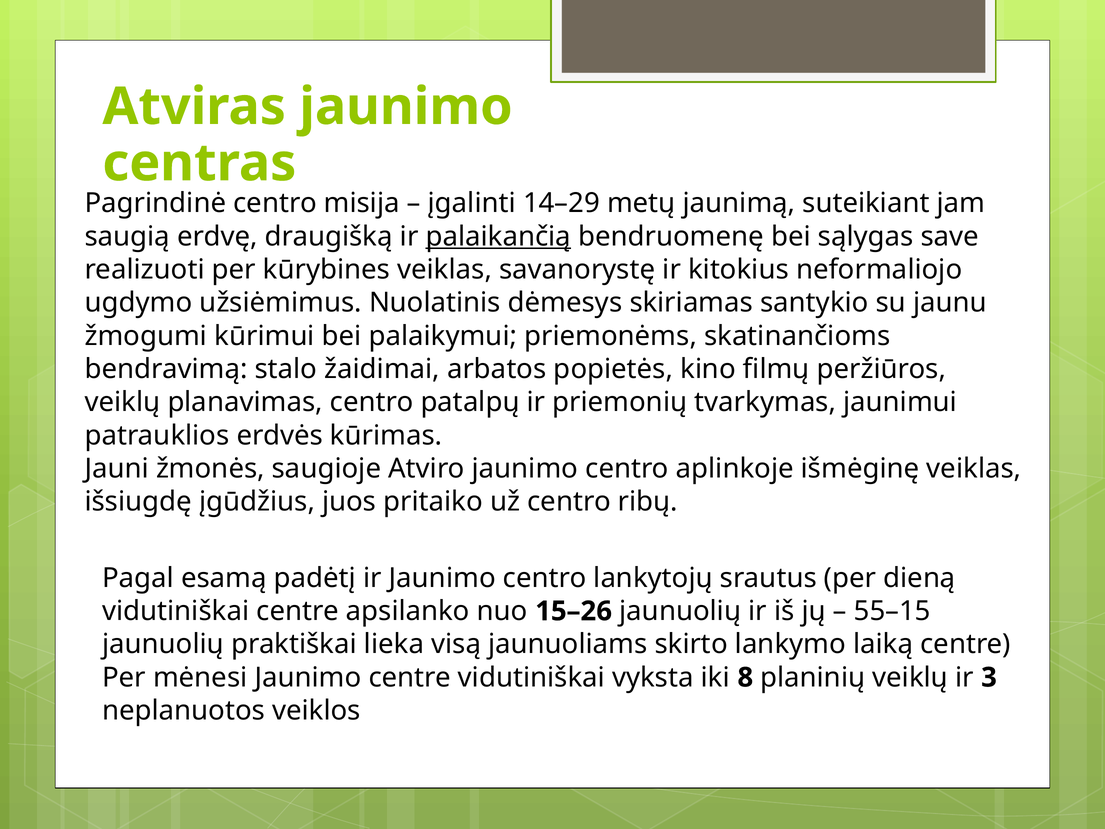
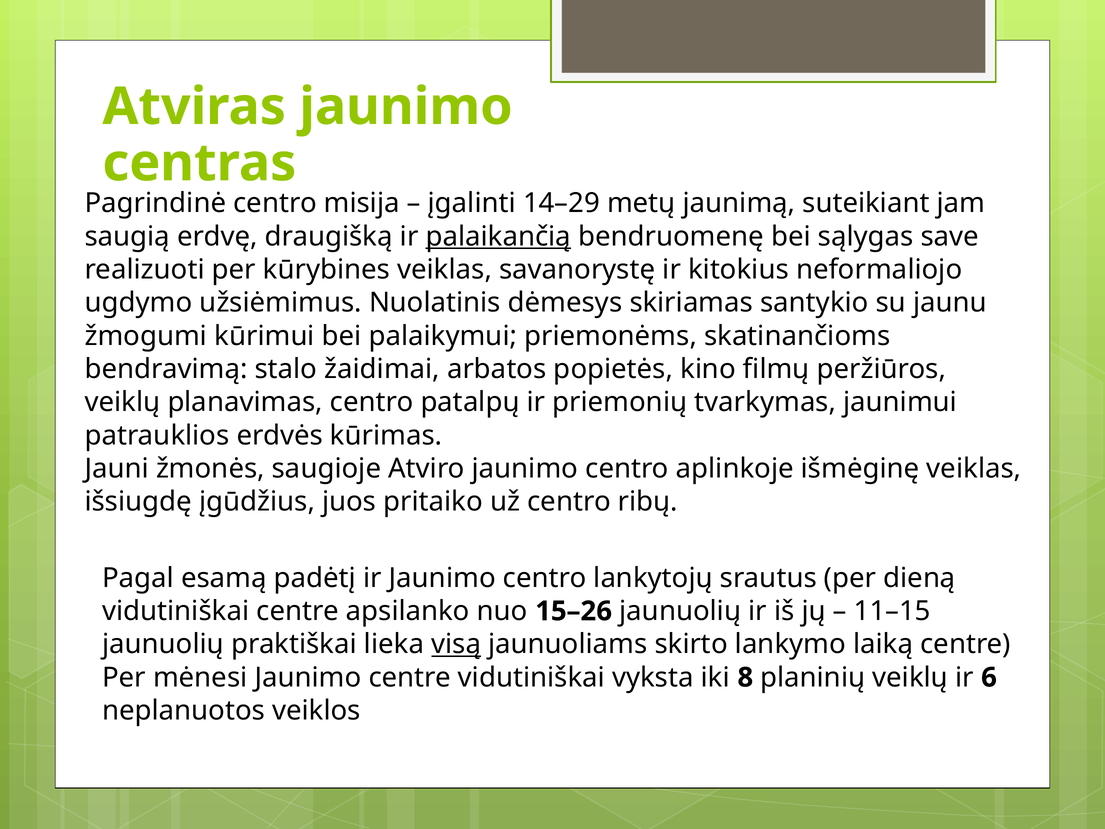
55–15: 55–15 -> 11–15
visą underline: none -> present
3: 3 -> 6
